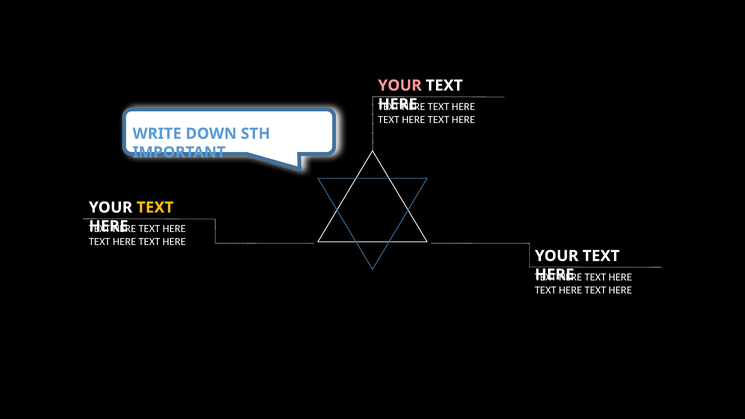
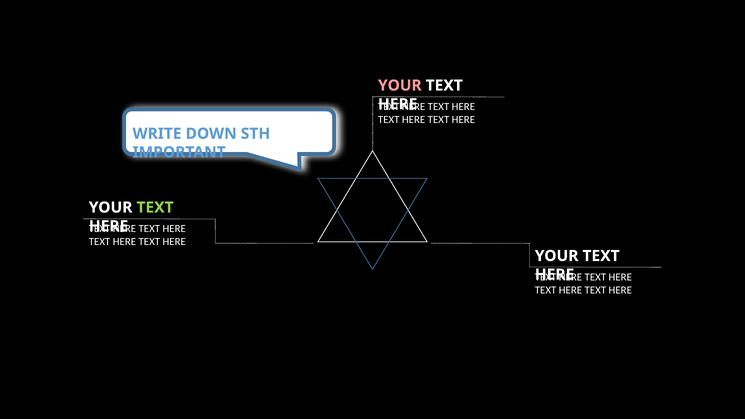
TEXT at (155, 208) colour: yellow -> light green
